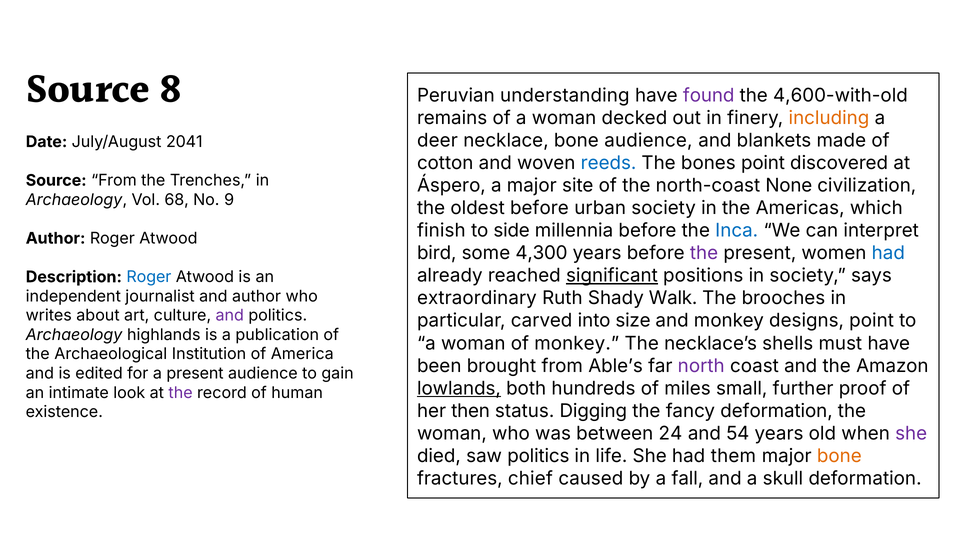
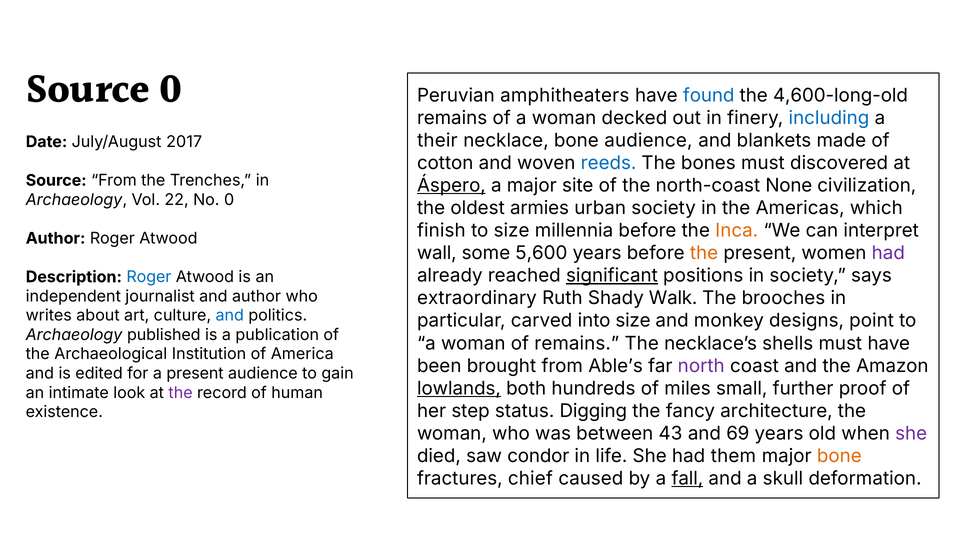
Source 8: 8 -> 0
understanding: understanding -> amphitheaters
found colour: purple -> blue
4,600-with-old: 4,600-with-old -> 4,600-long-old
including colour: orange -> blue
deer: deer -> their
2041: 2041 -> 2017
bones point: point -> must
Áspero underline: none -> present
68: 68 -> 22
No 9: 9 -> 0
oldest before: before -> armies
to side: side -> size
Inca colour: blue -> orange
bird: bird -> wall
4,300: 4,300 -> 5,600
the at (704, 253) colour: purple -> orange
had at (888, 253) colour: blue -> purple
and at (230, 315) colour: purple -> blue
highlands: highlands -> published
of monkey: monkey -> remains
then: then -> step
fancy deformation: deformation -> architecture
24: 24 -> 43
54: 54 -> 69
saw politics: politics -> condor
fall underline: none -> present
